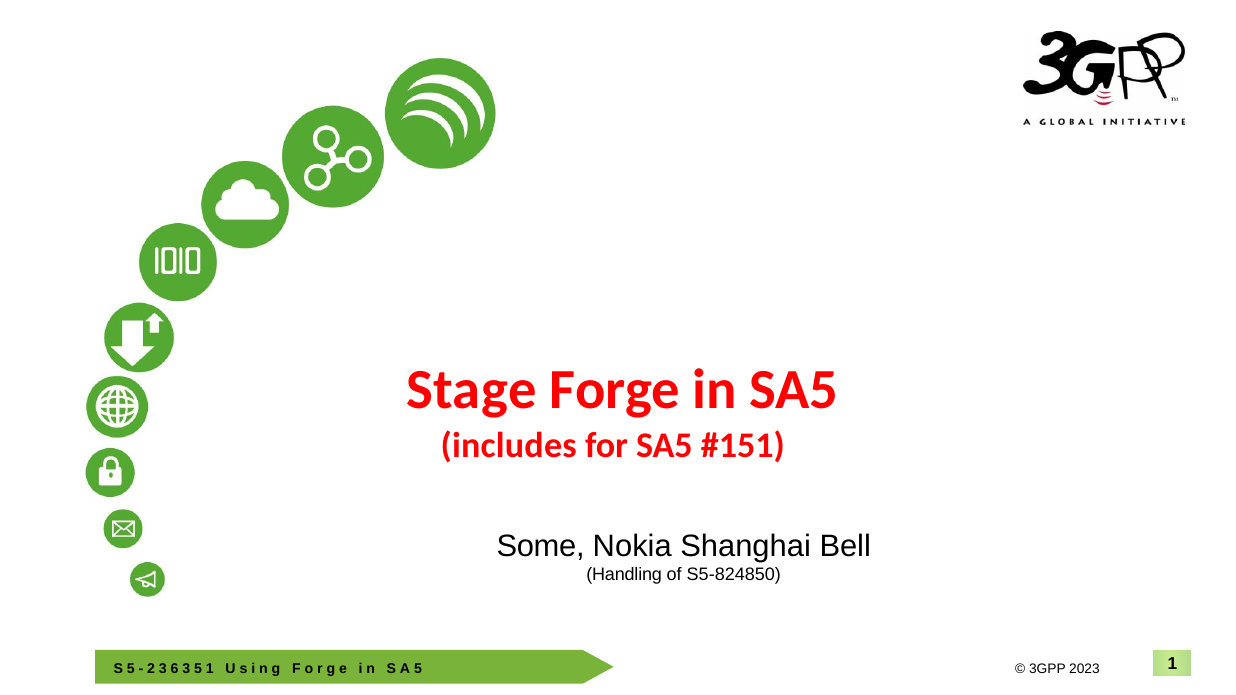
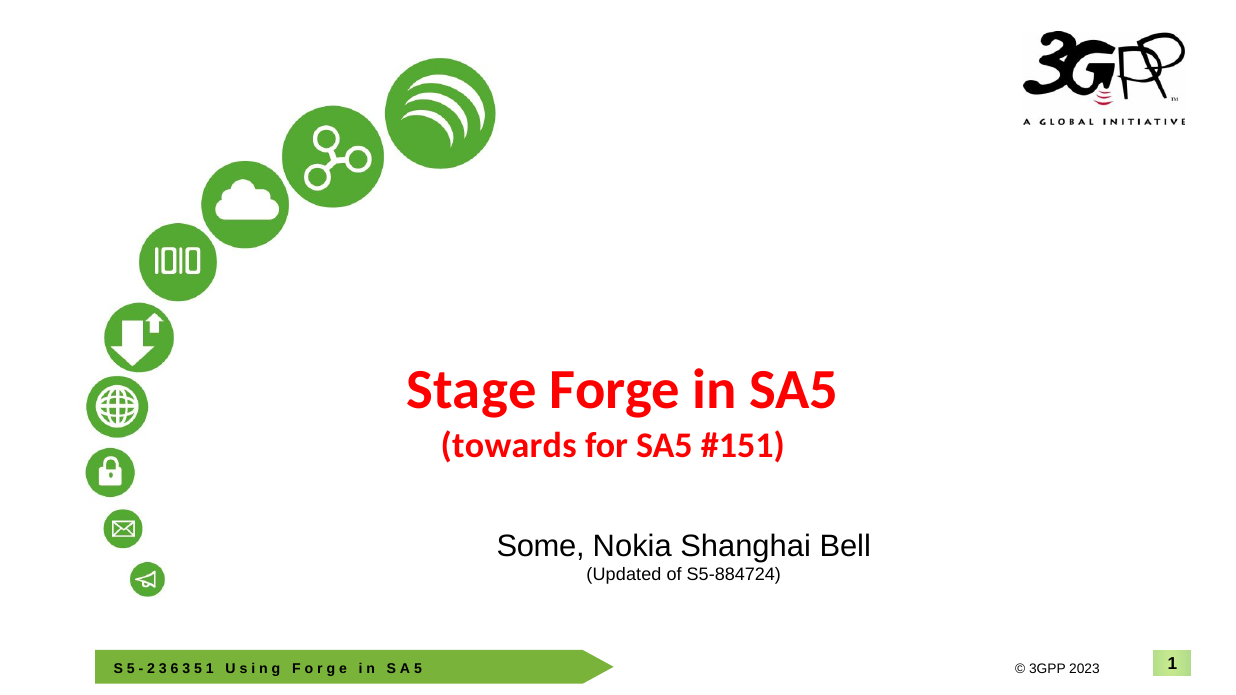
includes: includes -> towards
Handling: Handling -> Updated
S5-824850: S5-824850 -> S5-884724
